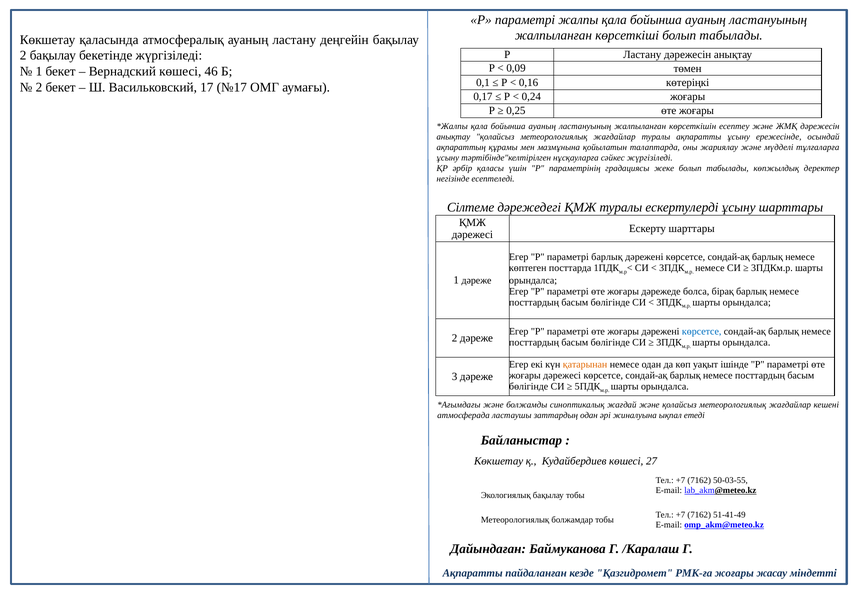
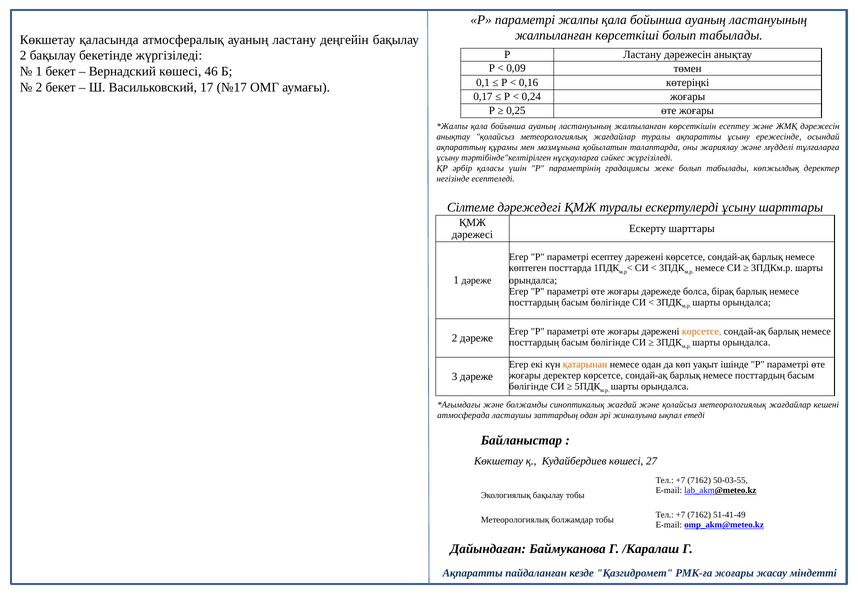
параметрі барлық: барлық -> есептеу
көрсетсе at (702, 332) colour: blue -> orange
жоғары дәрежесі: дәрежесі -> деректер
